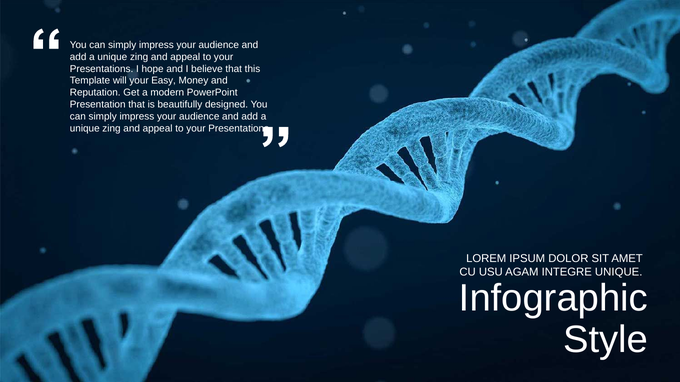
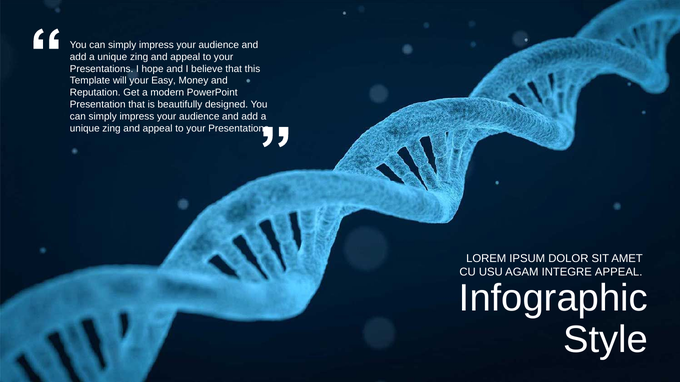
INTEGRE UNIQUE: UNIQUE -> APPEAL
